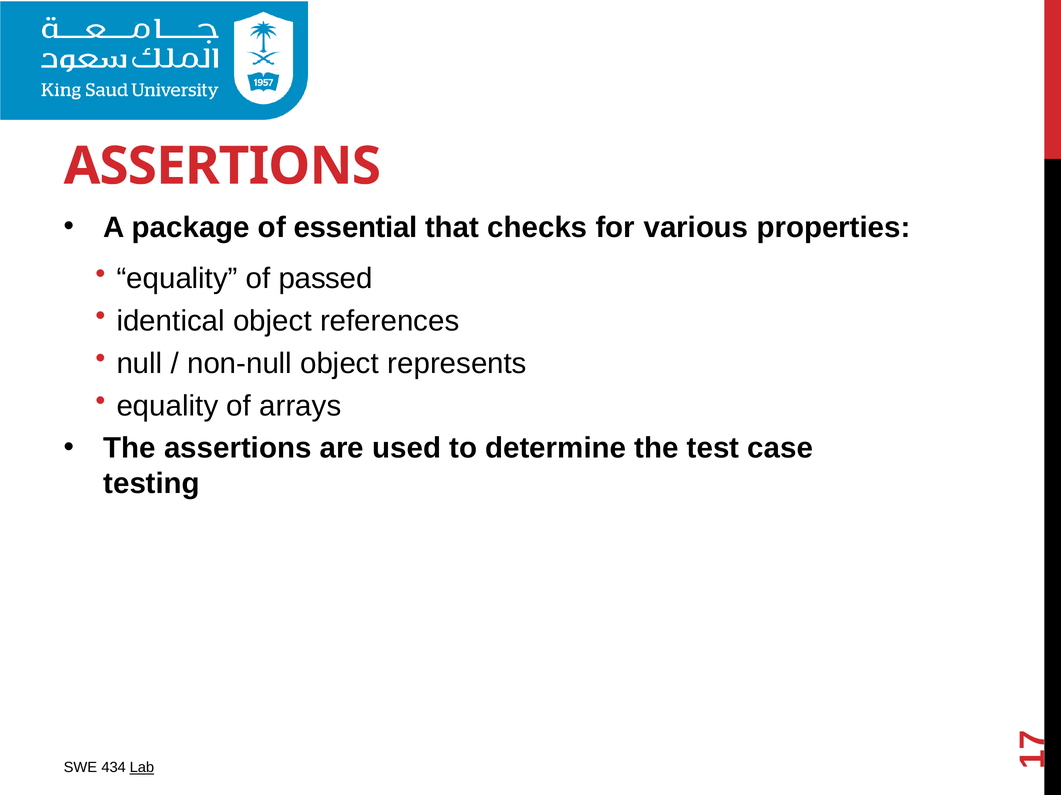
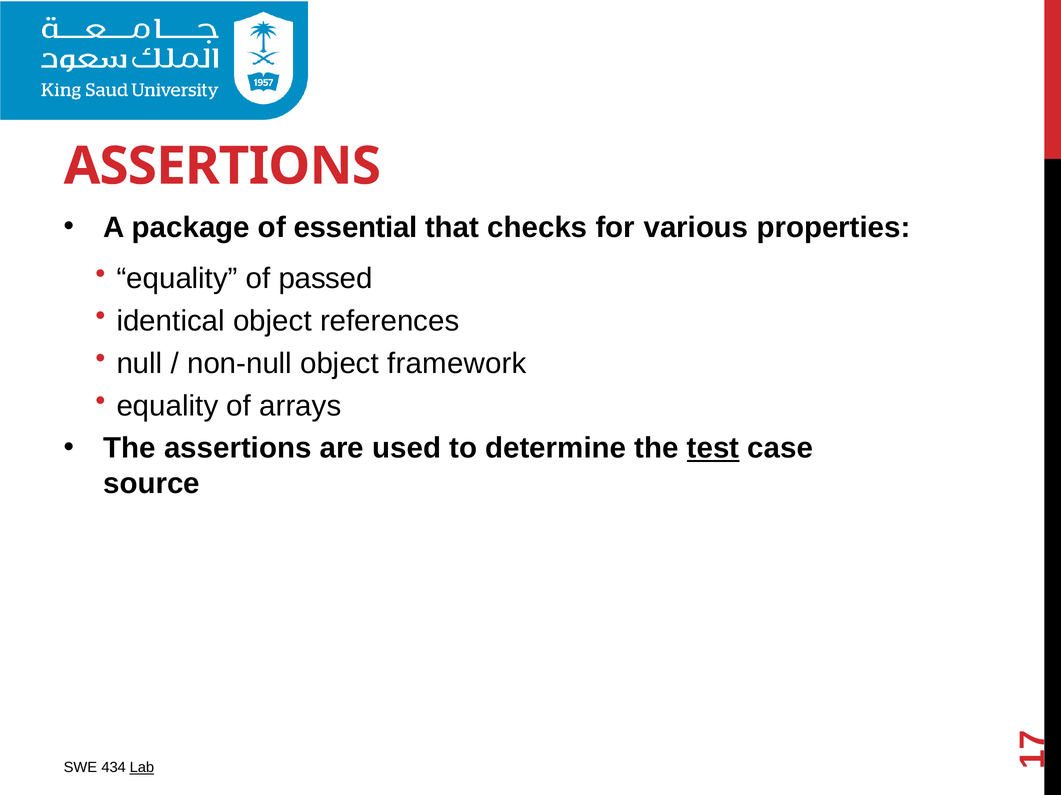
represents: represents -> framework
test underline: none -> present
testing: testing -> source
